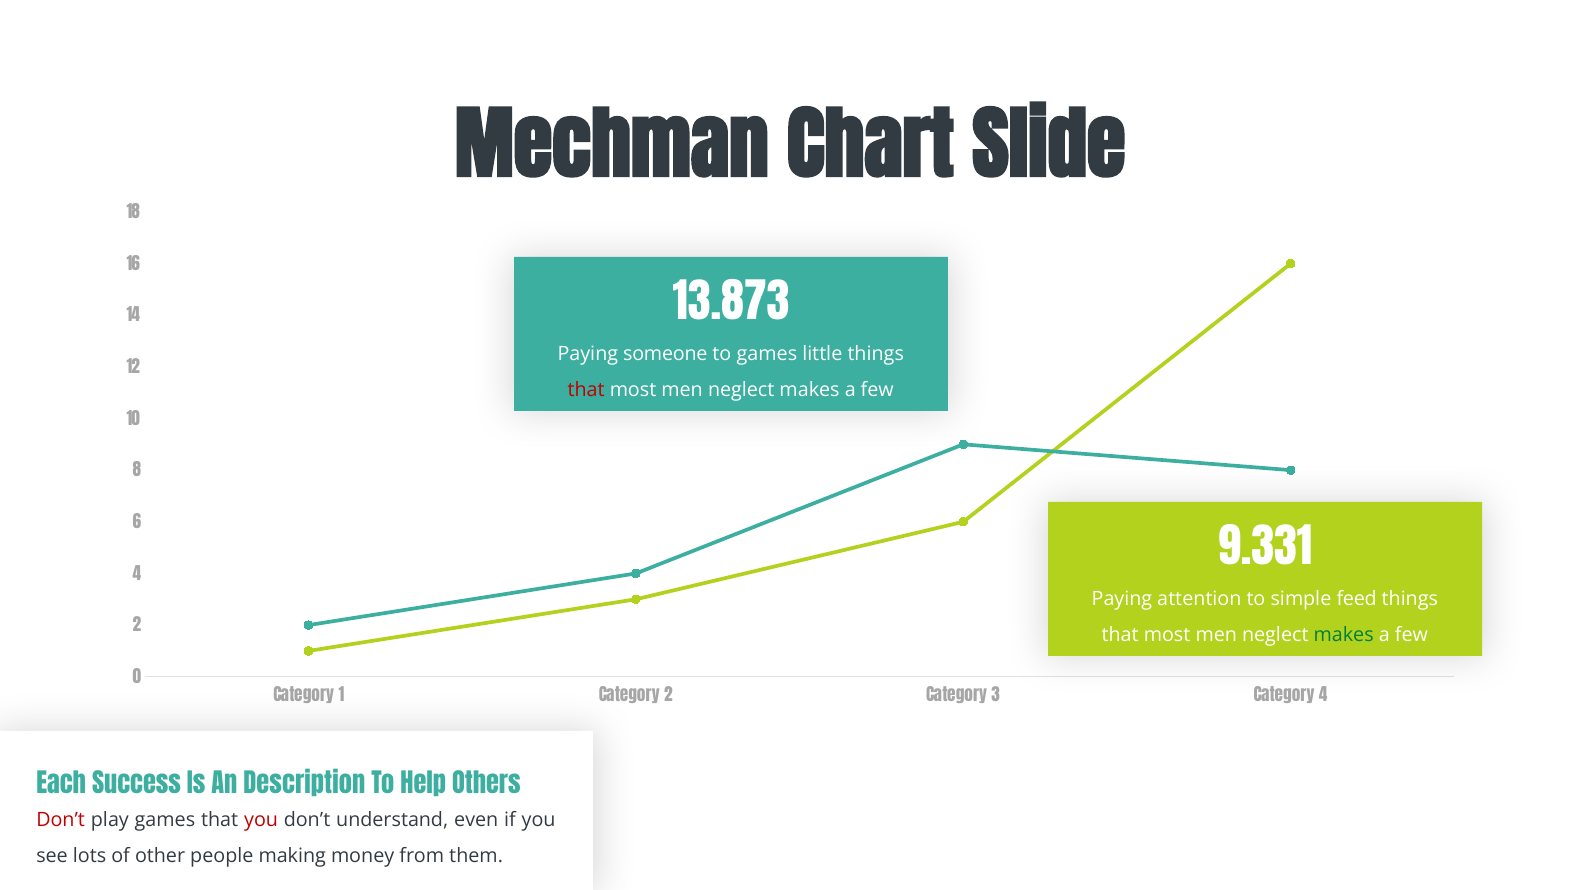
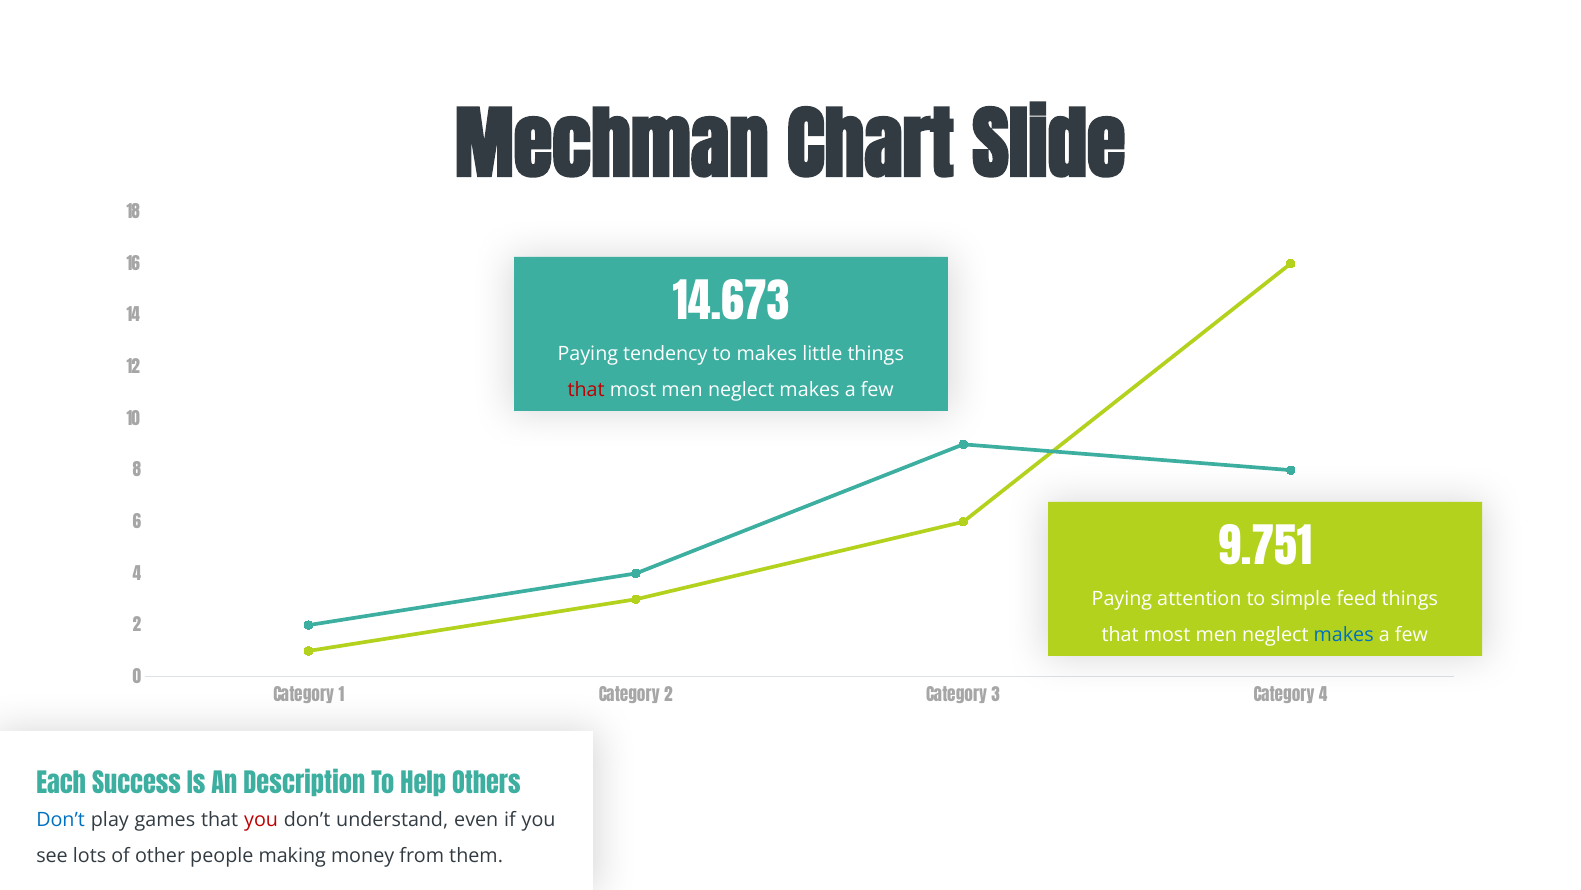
13.873: 13.873 -> 14.673
someone: someone -> tendency
to games: games -> makes
9.331: 9.331 -> 9.751
makes at (1344, 634) colour: green -> blue
Don’t at (61, 820) colour: red -> blue
